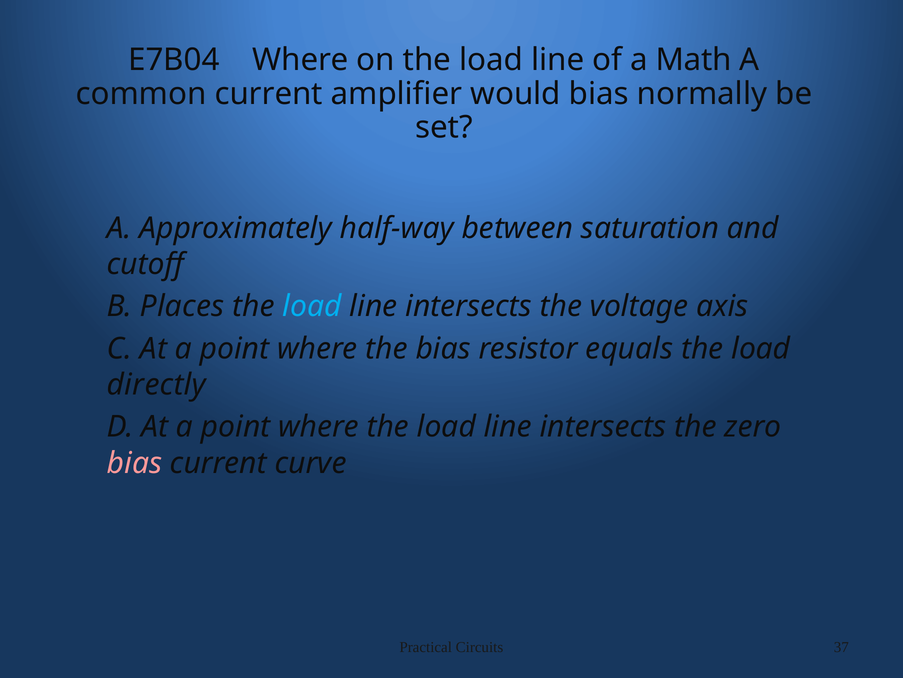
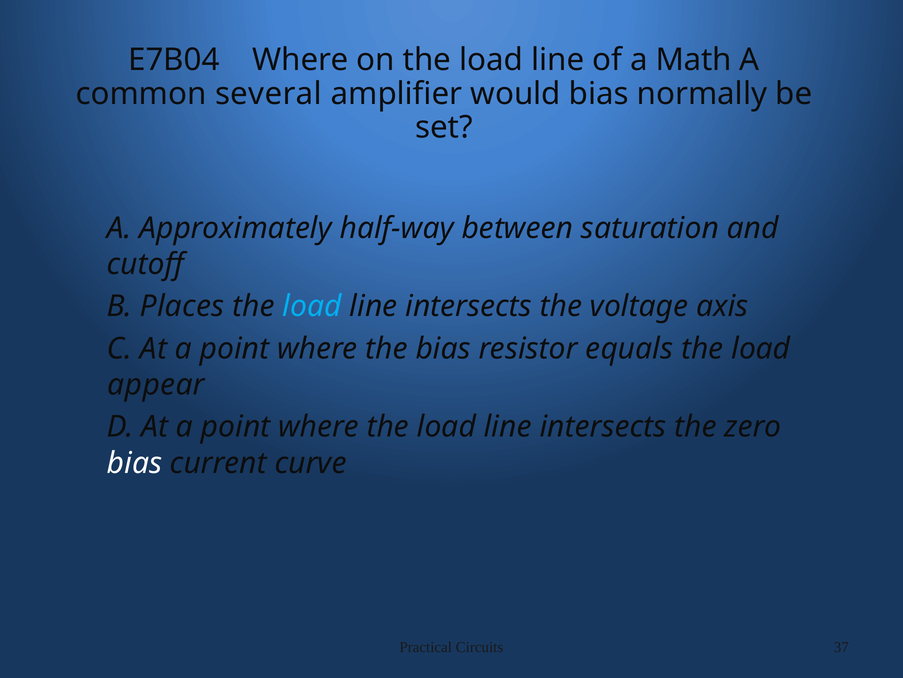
common current: current -> several
directly: directly -> appear
bias at (135, 463) colour: pink -> white
